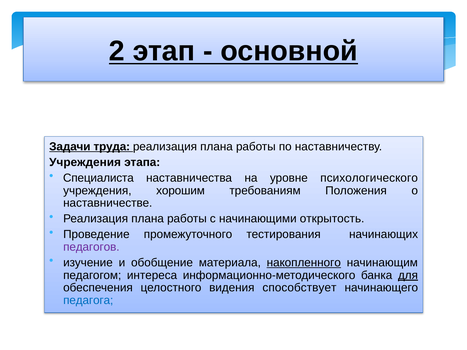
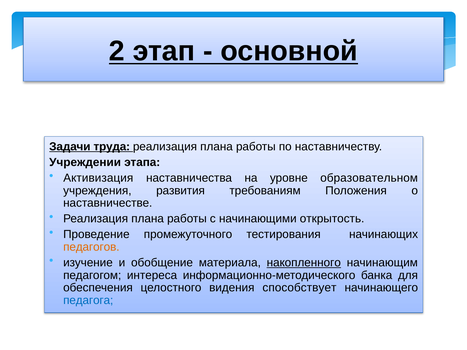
Учреждения at (85, 162): Учреждения -> Учреждении
Специалиста: Специалиста -> Активизация
психологического: психологического -> образовательном
хорошим: хорошим -> развития
педагогов colour: purple -> orange
для underline: present -> none
